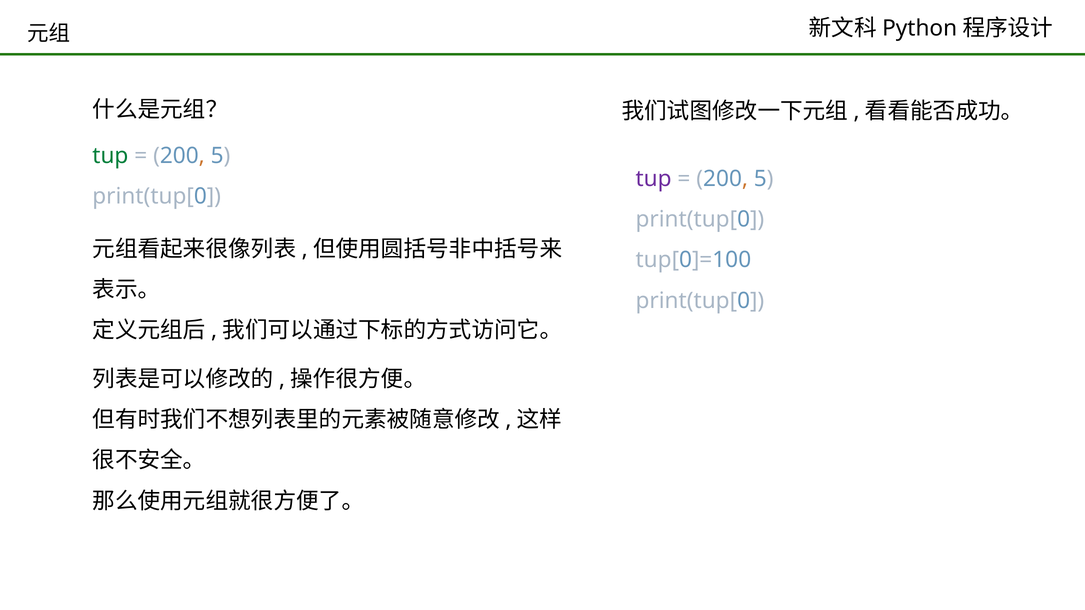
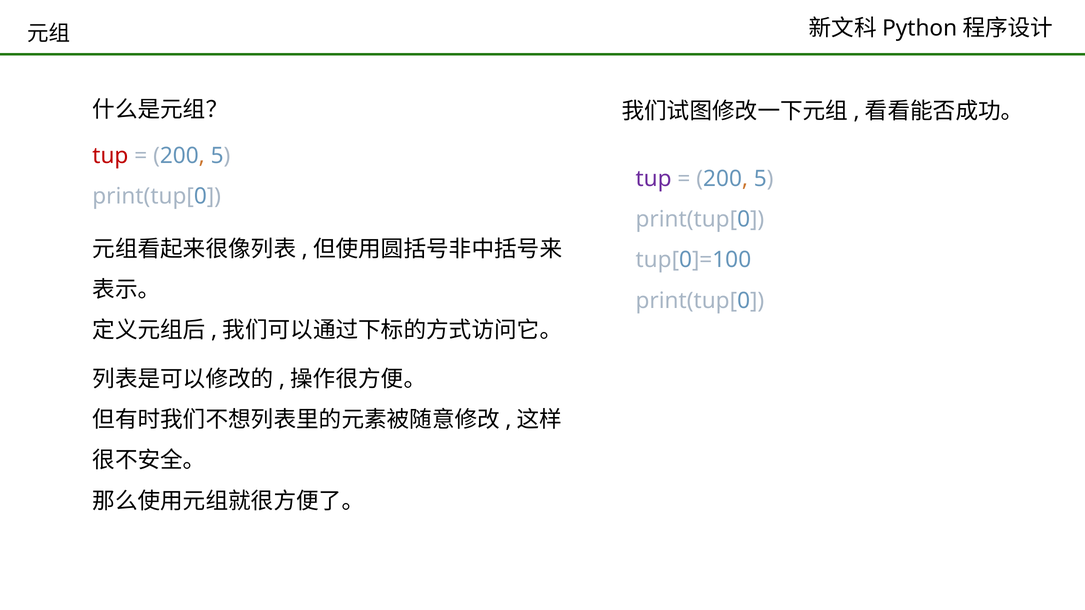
tup at (110, 156) colour: green -> red
